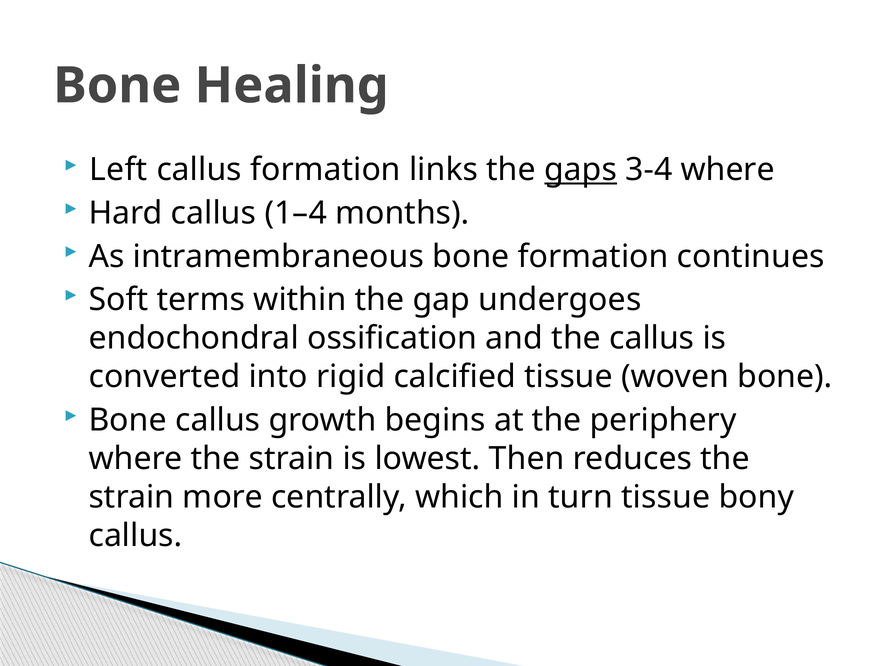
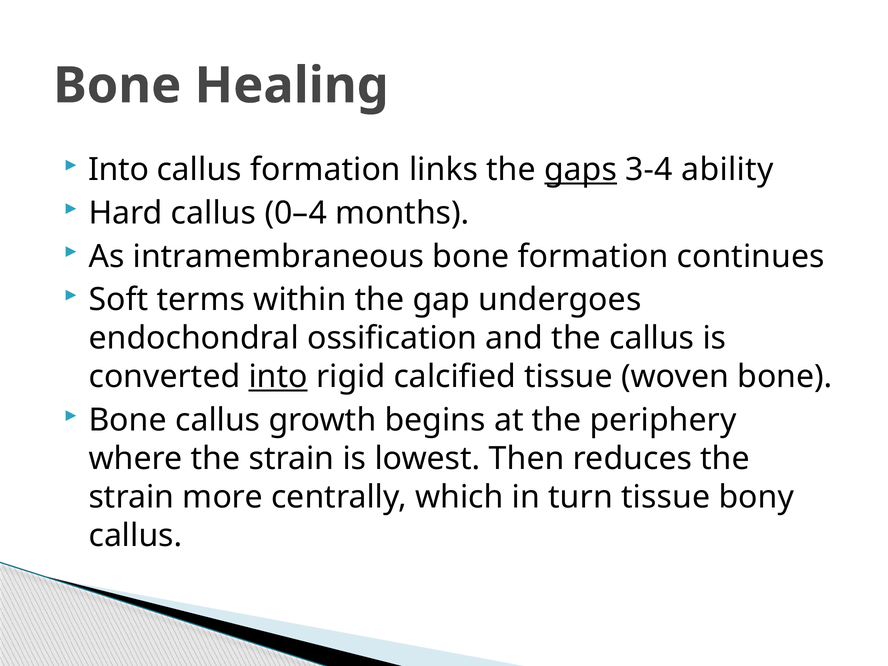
Left at (118, 170): Left -> Into
3-4 where: where -> ability
1–4: 1–4 -> 0–4
into at (278, 377) underline: none -> present
